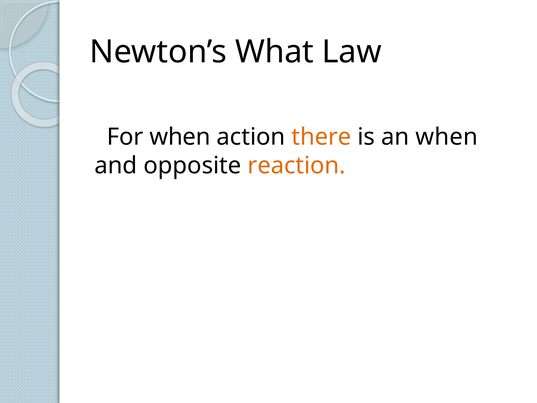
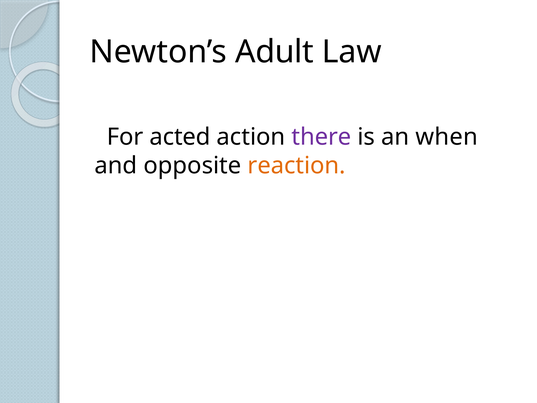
What: What -> Adult
For when: when -> acted
there colour: orange -> purple
